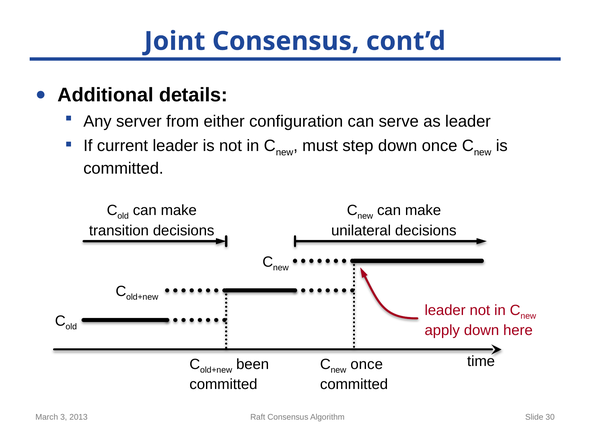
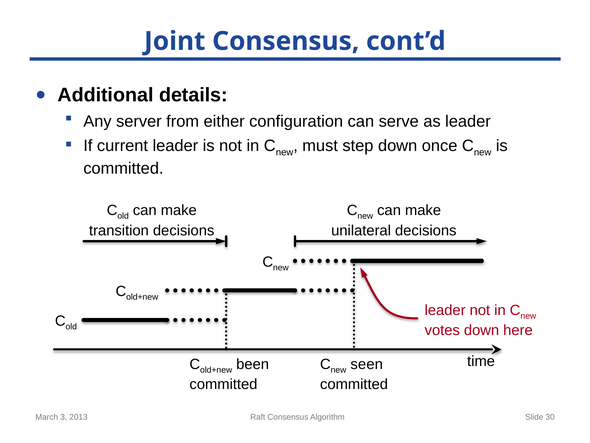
apply: apply -> votes
once at (367, 364): once -> seen
